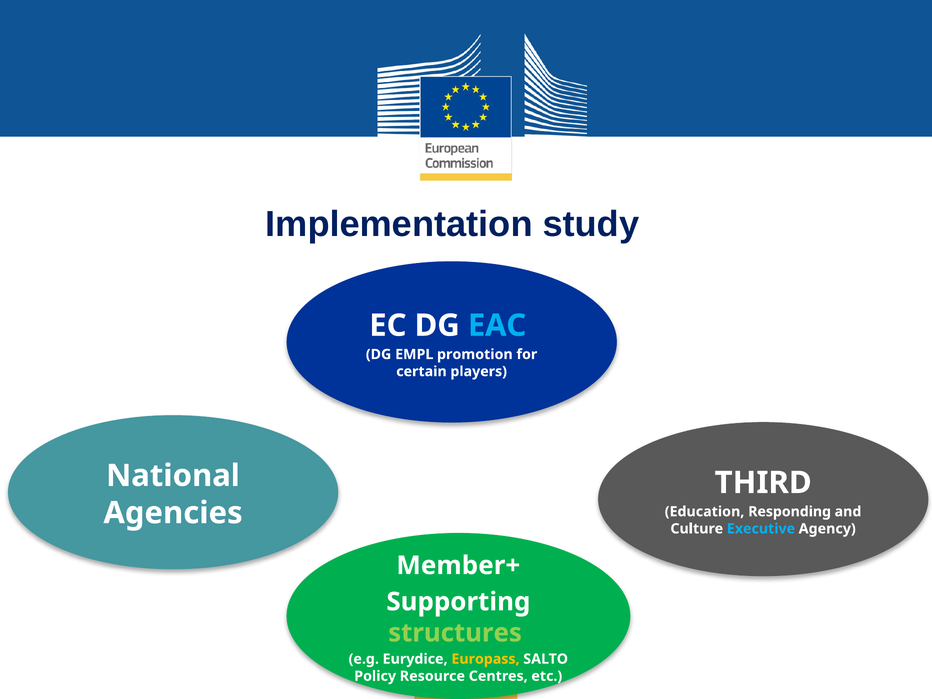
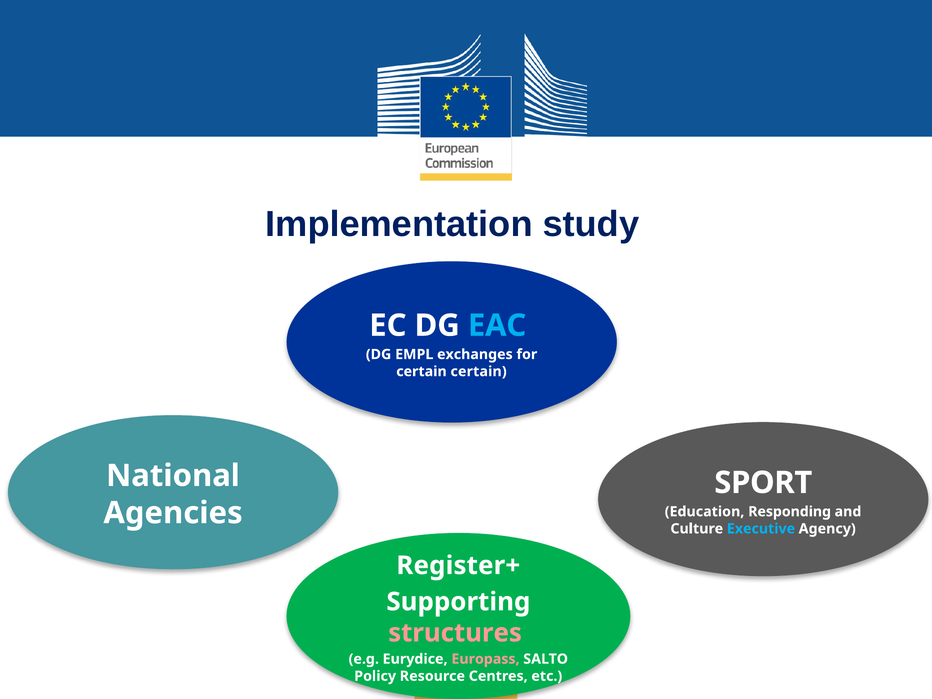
promotion: promotion -> exchanges
certain players: players -> certain
THIRD: THIRD -> SPORT
Member+: Member+ -> Register+
structures colour: light green -> pink
Europass colour: yellow -> pink
